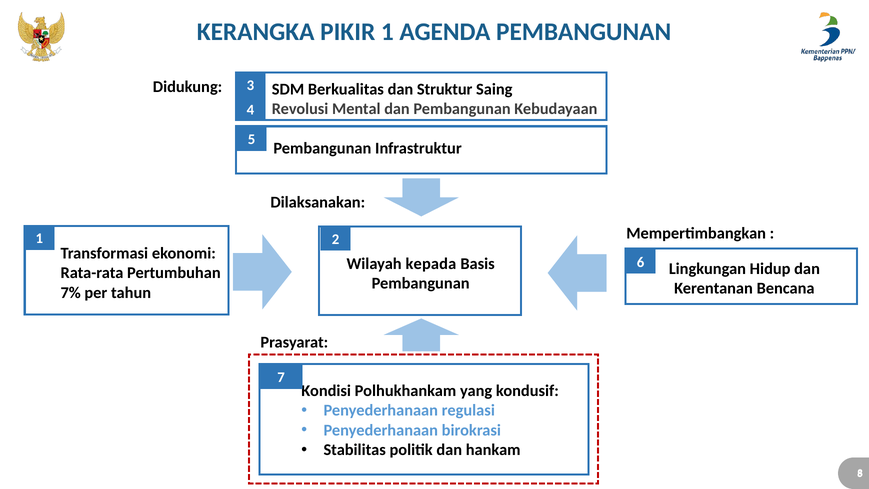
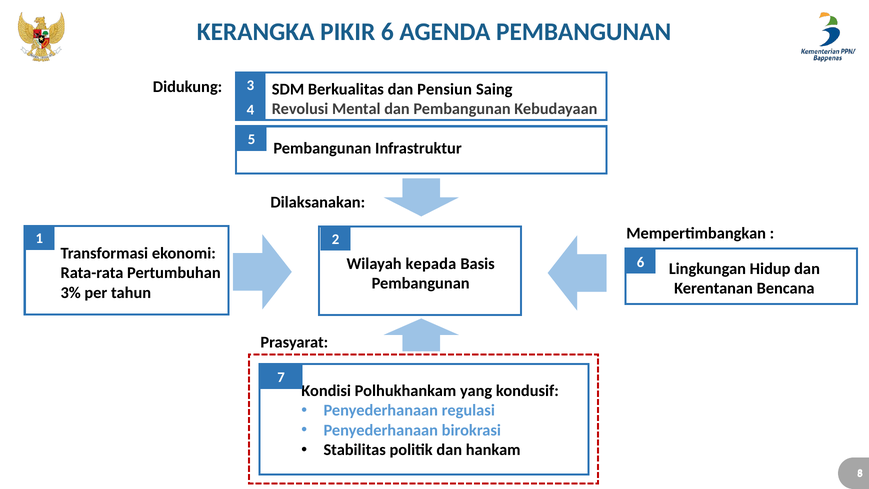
PIKIR 1: 1 -> 6
Struktur: Struktur -> Pensiun
7%: 7% -> 3%
